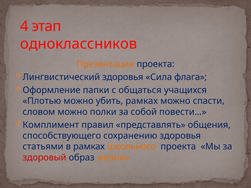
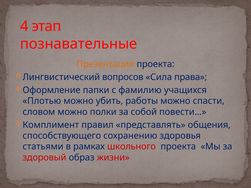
одноклассников: одноклассников -> познавательные
Лингвистический здоровья: здоровья -> вопросов
флага: флага -> права
общаться: общаться -> фамилию
убить рамках: рамках -> работы
школьного colour: orange -> red
жизни colour: orange -> red
